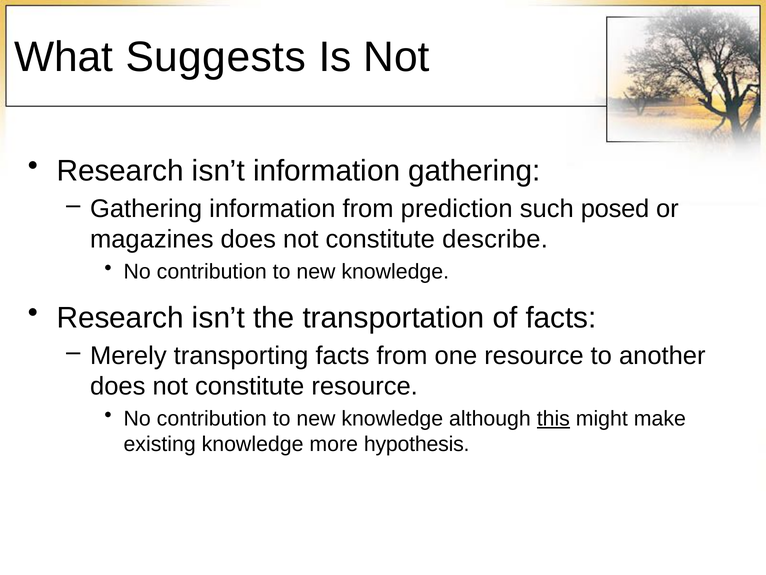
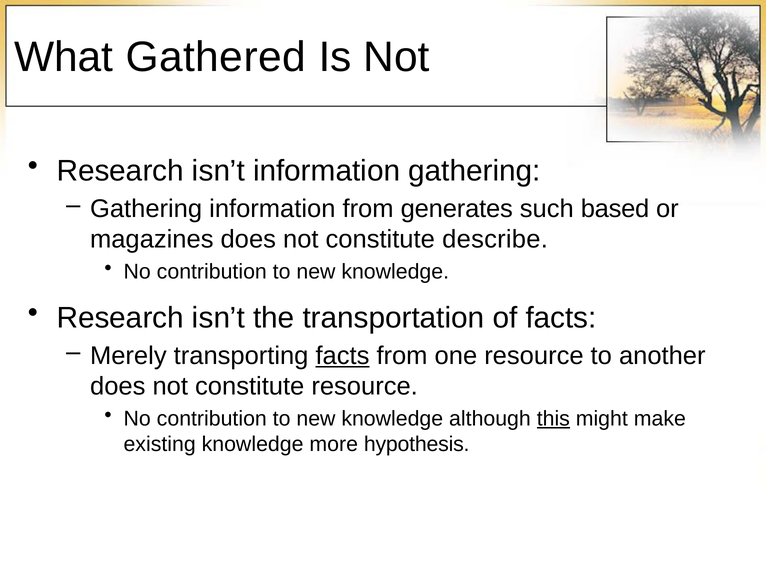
Suggests: Suggests -> Gathered
prediction: prediction -> generates
posed: posed -> based
facts at (342, 355) underline: none -> present
